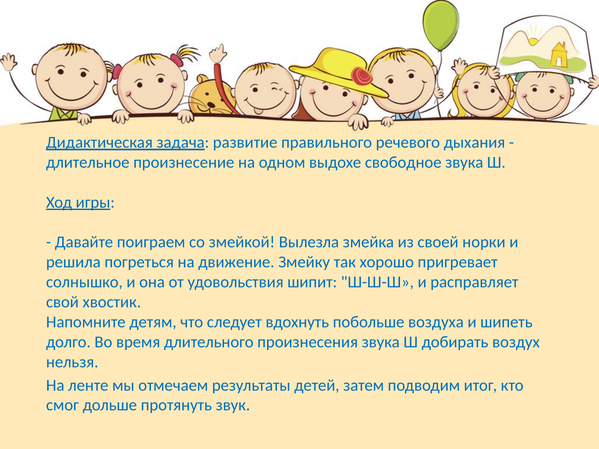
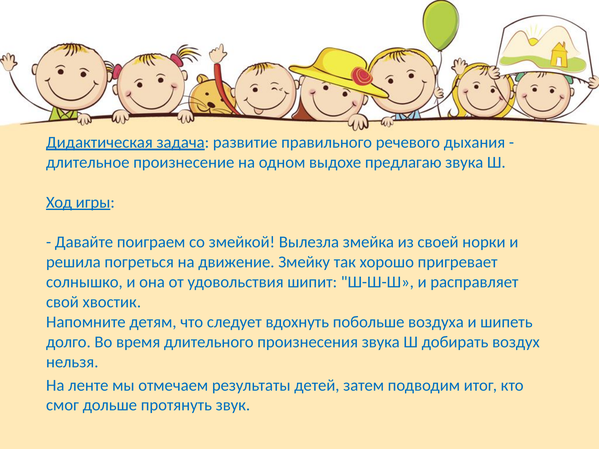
свободное: свободное -> предлагаю
